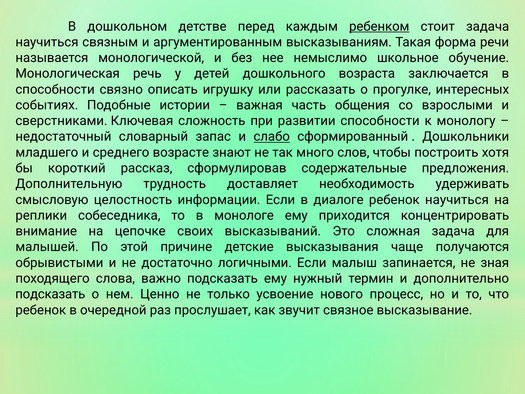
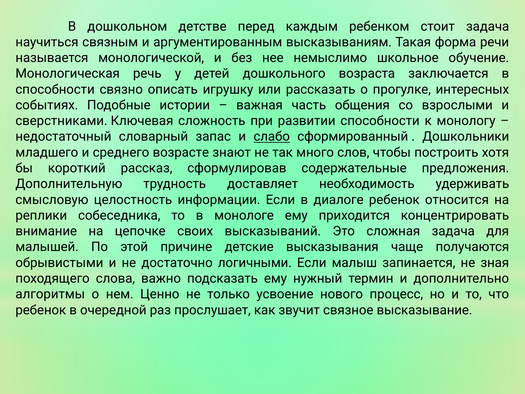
ребенком underline: present -> none
ребенок научиться: научиться -> относится
подсказать at (50, 294): подсказать -> алгоритмы
